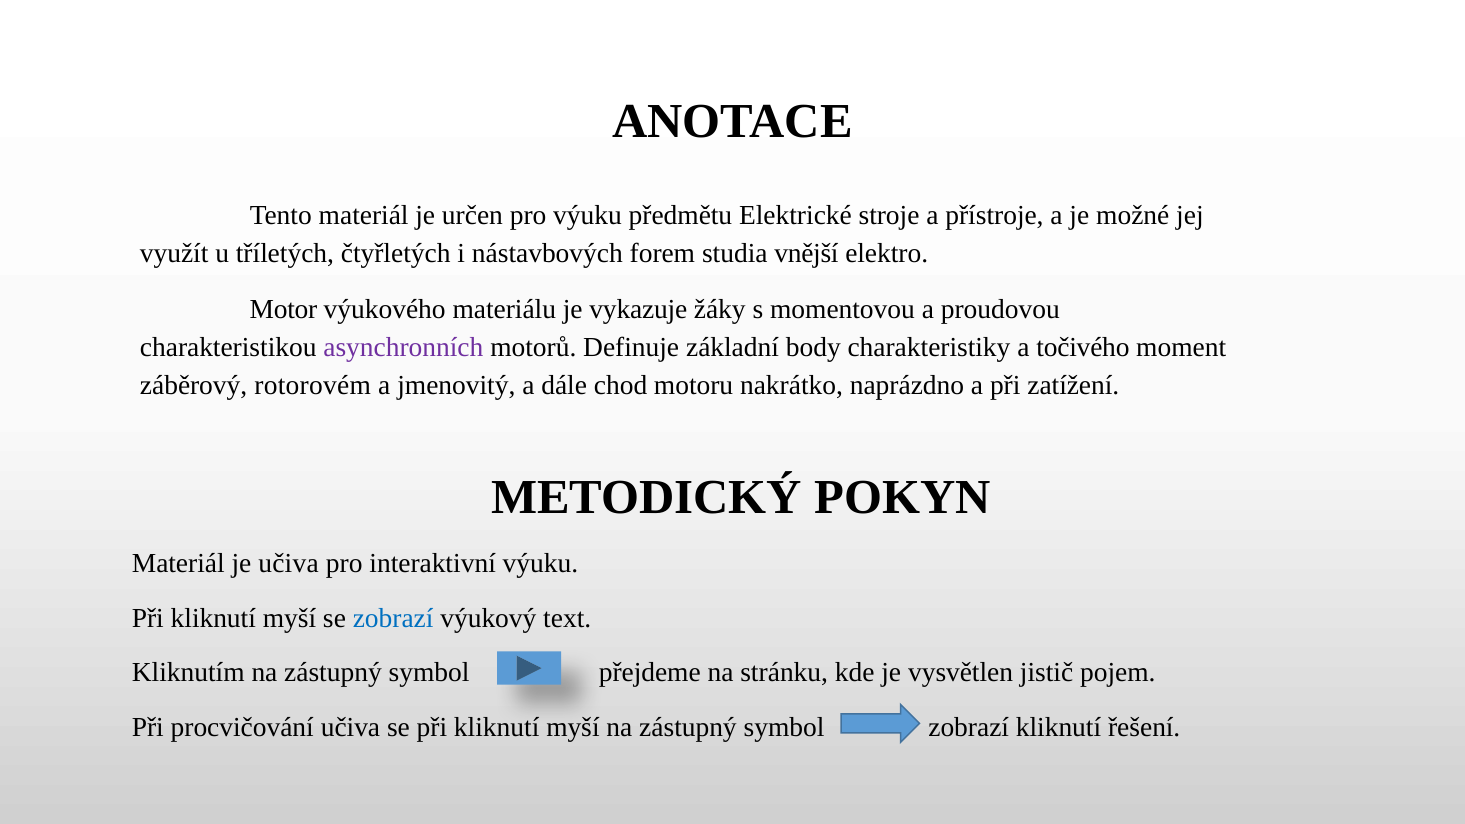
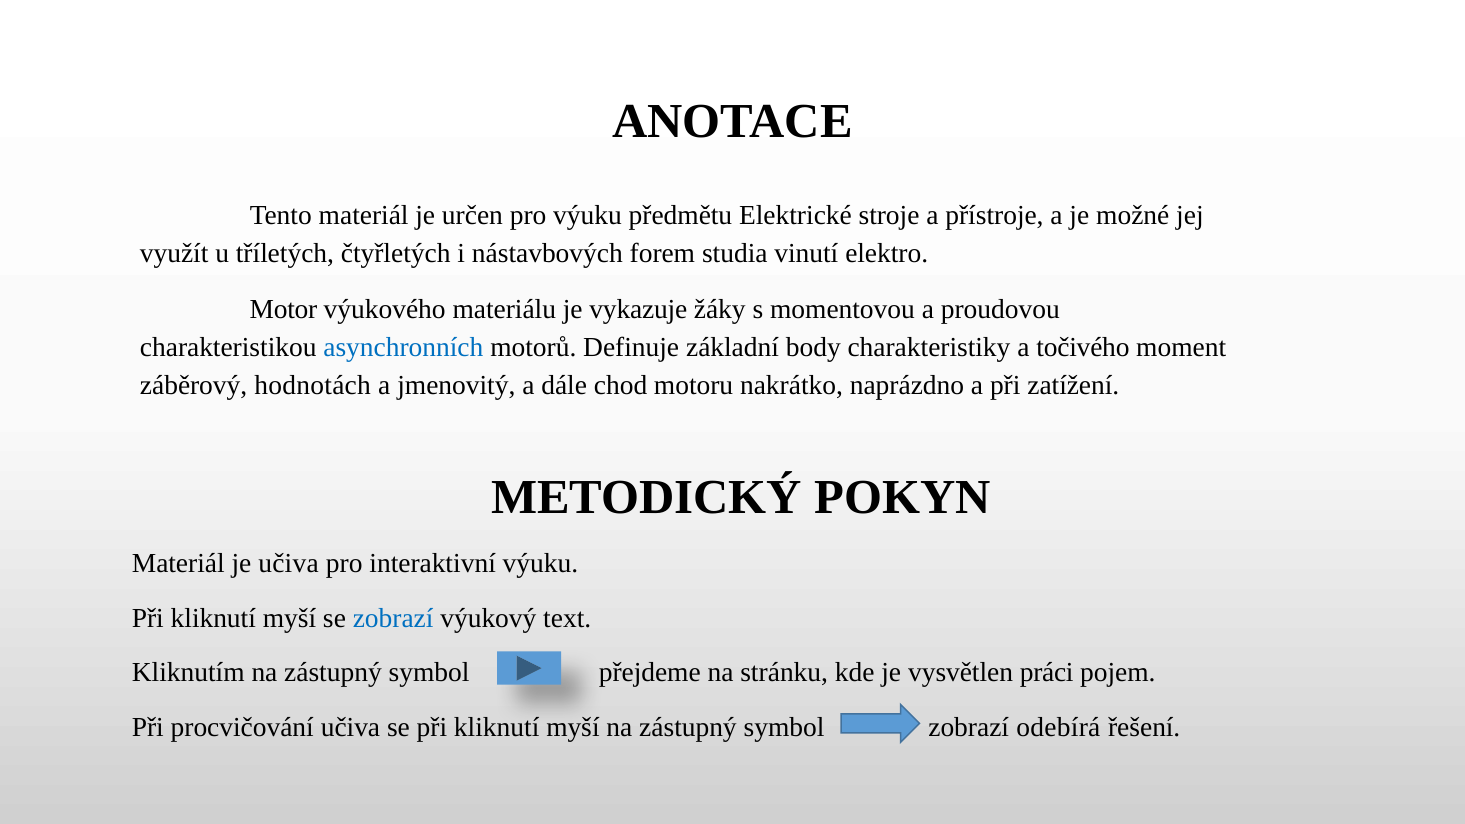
vnější: vnější -> vinutí
asynchronních colour: purple -> blue
rotorovém: rotorovém -> hodnotách
jistič: jistič -> práci
zobrazí kliknutí: kliknutí -> odebírá
